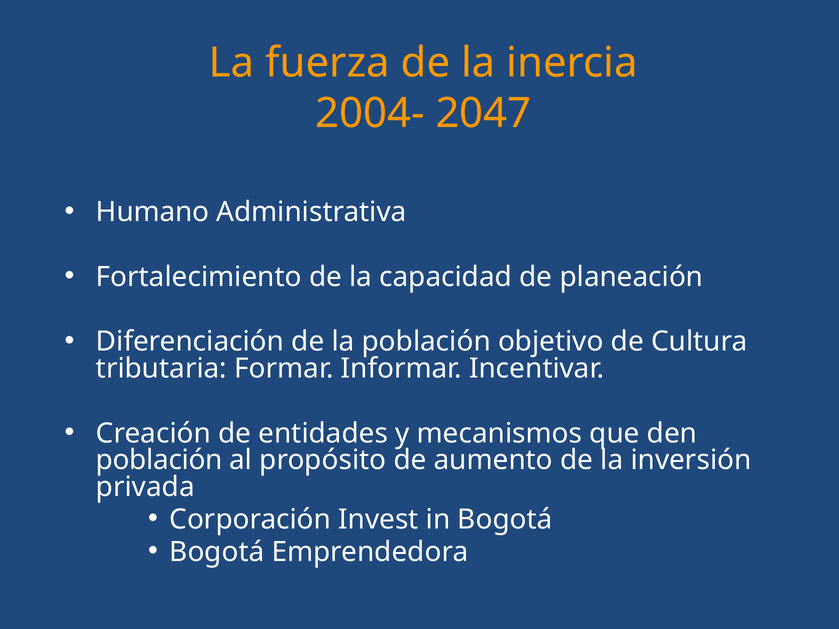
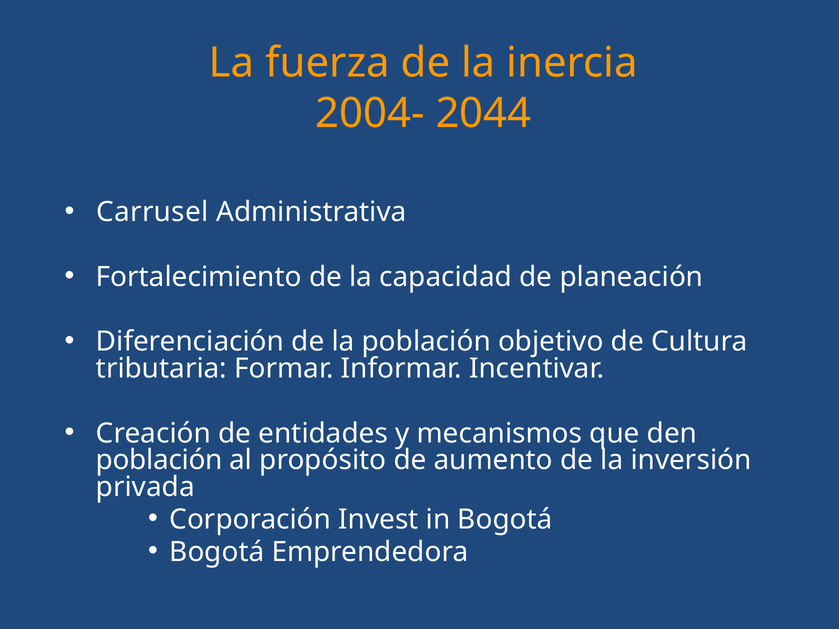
2047: 2047 -> 2044
Humano: Humano -> Carrusel
